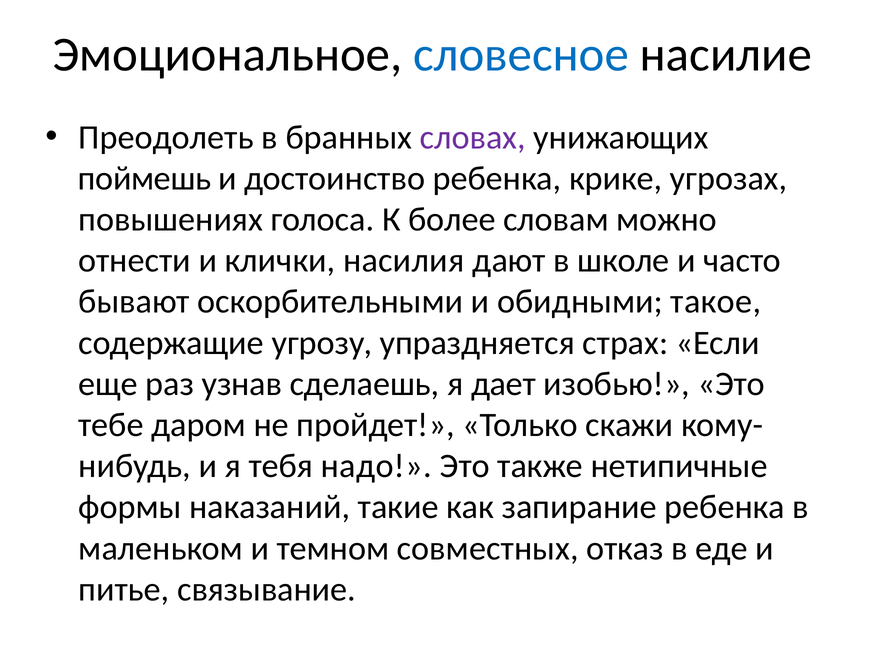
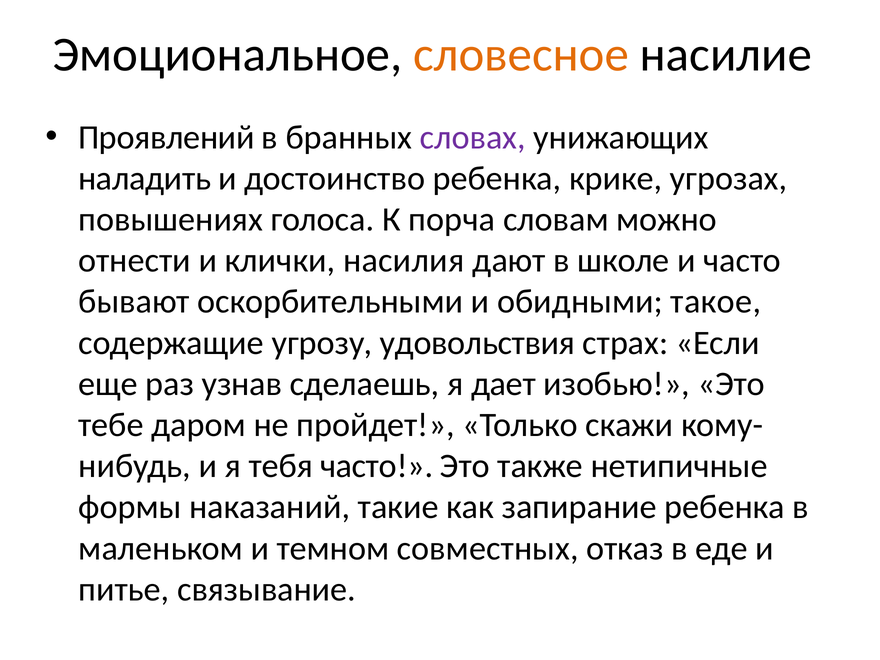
словесное colour: blue -> orange
Преодолеть: Преодолеть -> Проявлений
поймешь: поймешь -> наладить
более: более -> порча
упраздняется: упраздняется -> удовольствия
тебя надо: надо -> часто
